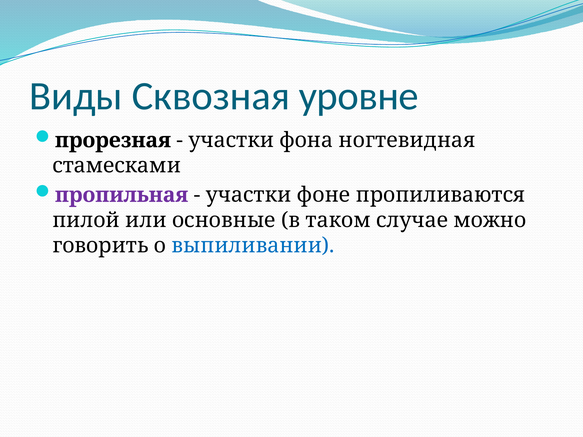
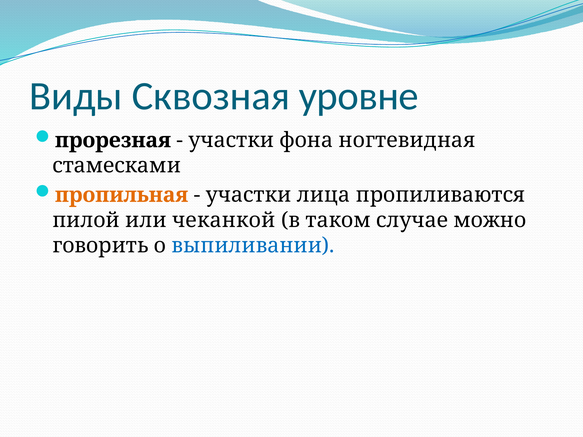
пропильная colour: purple -> orange
фоне: фоне -> лица
основные: основные -> чеканкой
